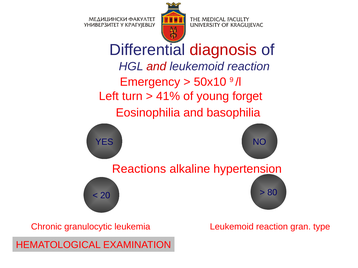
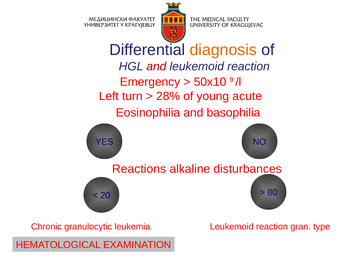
diagnosis colour: red -> orange
41%: 41% -> 28%
forget: forget -> acute
hypertension: hypertension -> disturbances
